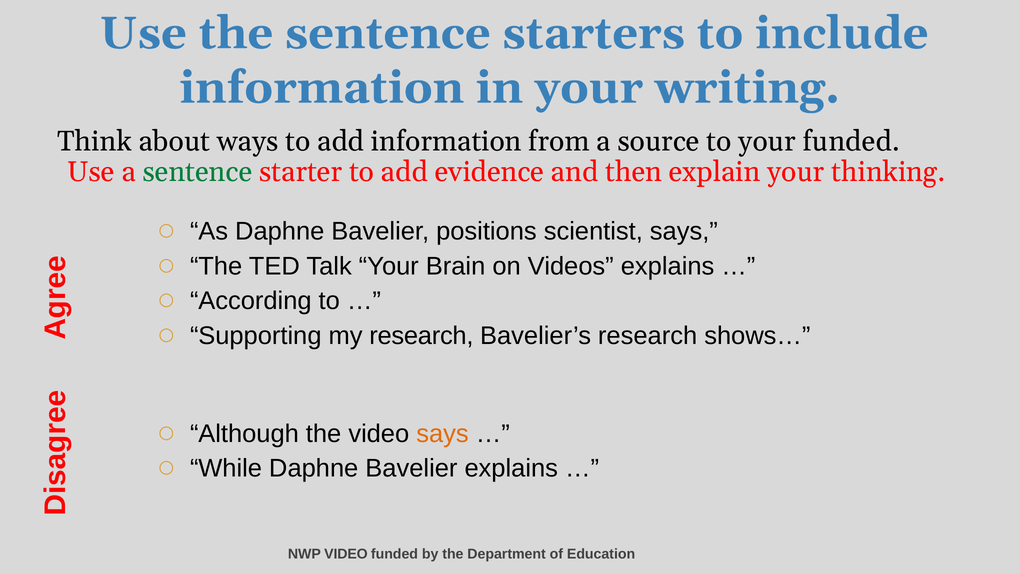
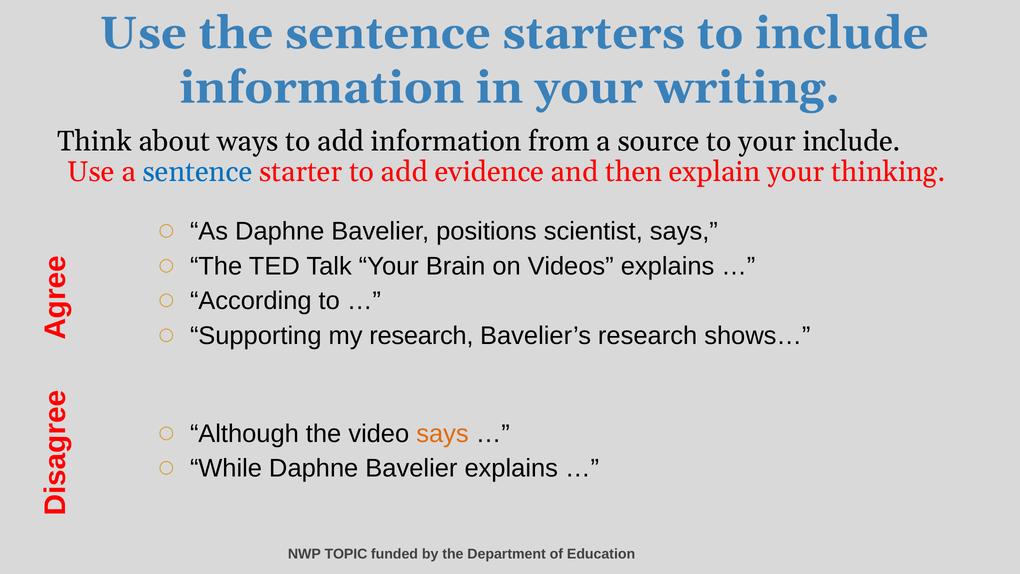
your funded: funded -> include
sentence at (197, 172) colour: green -> blue
NWP VIDEO: VIDEO -> TOPIC
